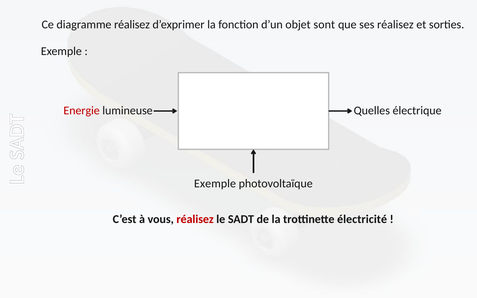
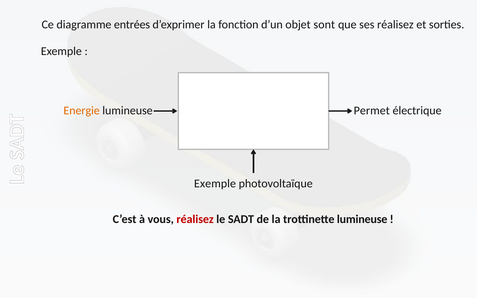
diagramme réalisez: réalisez -> entrées
Energie colour: red -> orange
Quelles: Quelles -> Permet
trottinette électricité: électricité -> lumineuse
